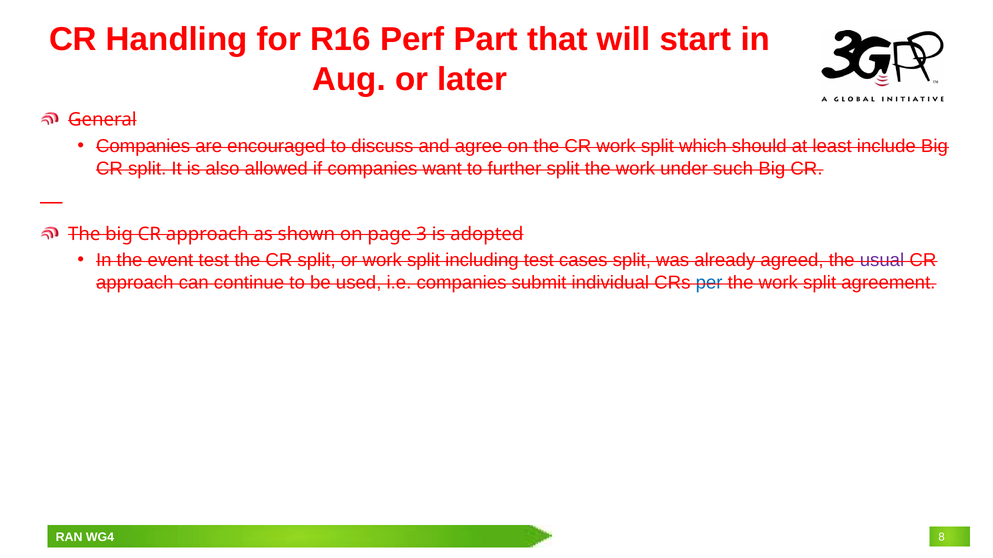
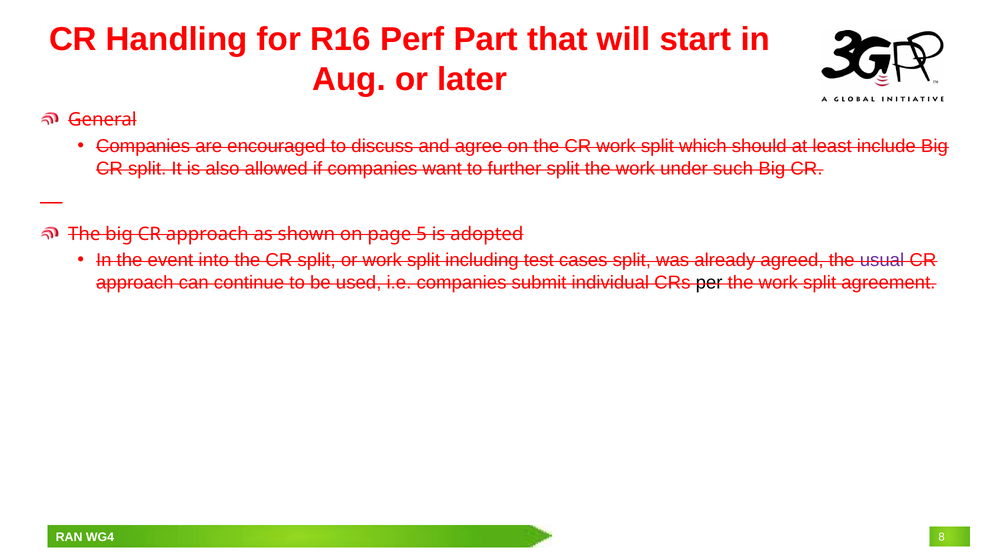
3: 3 -> 5
event test: test -> into
per colour: blue -> black
